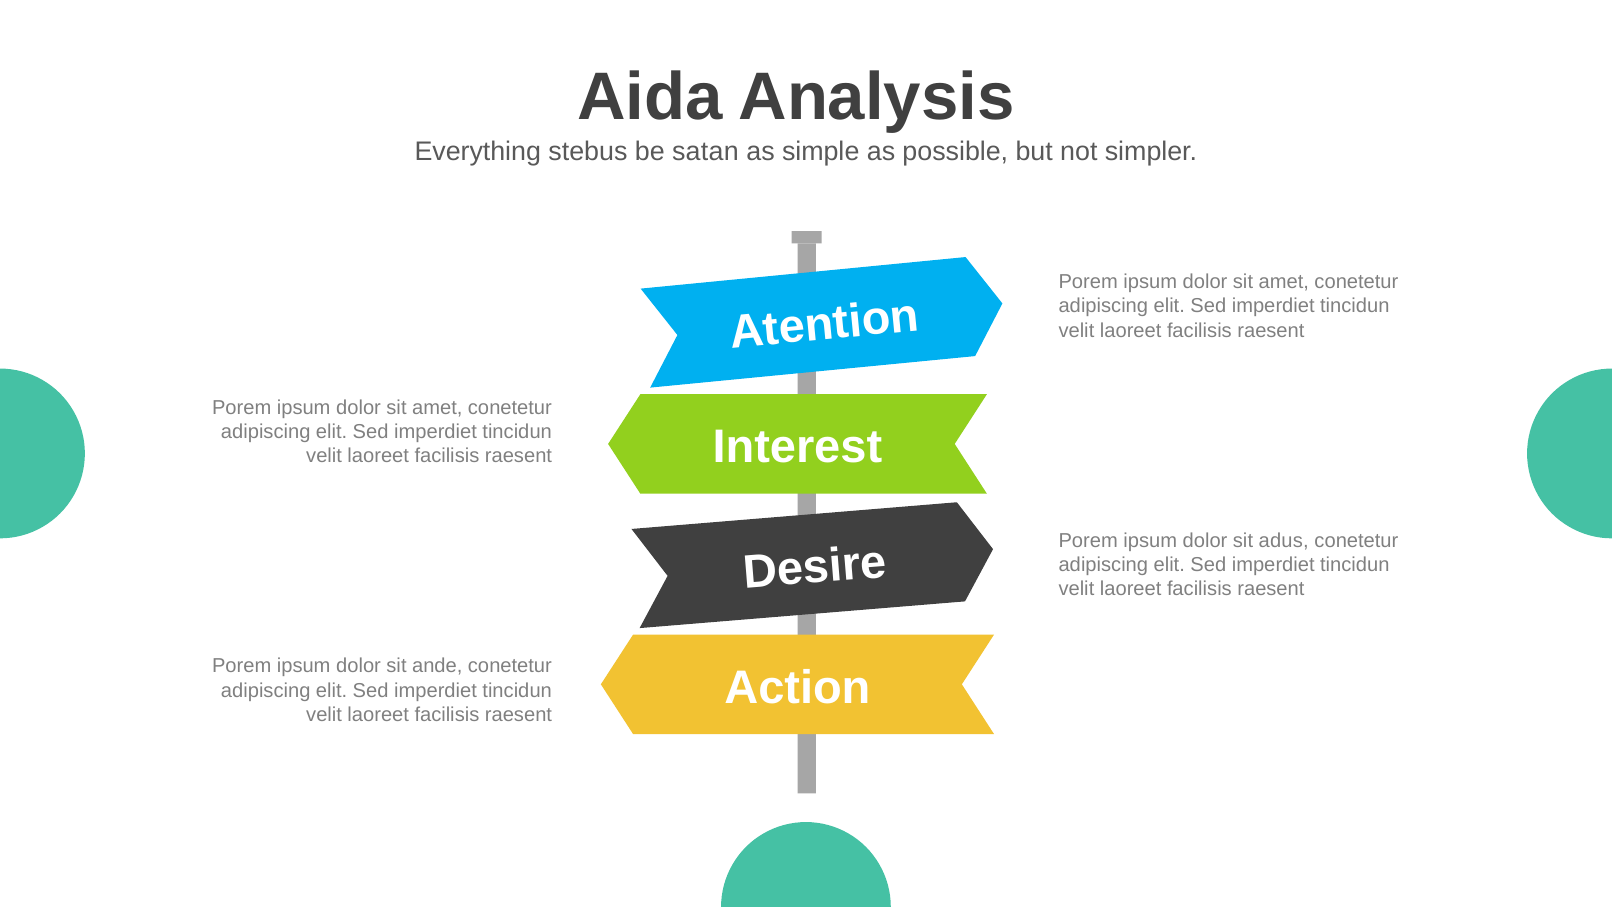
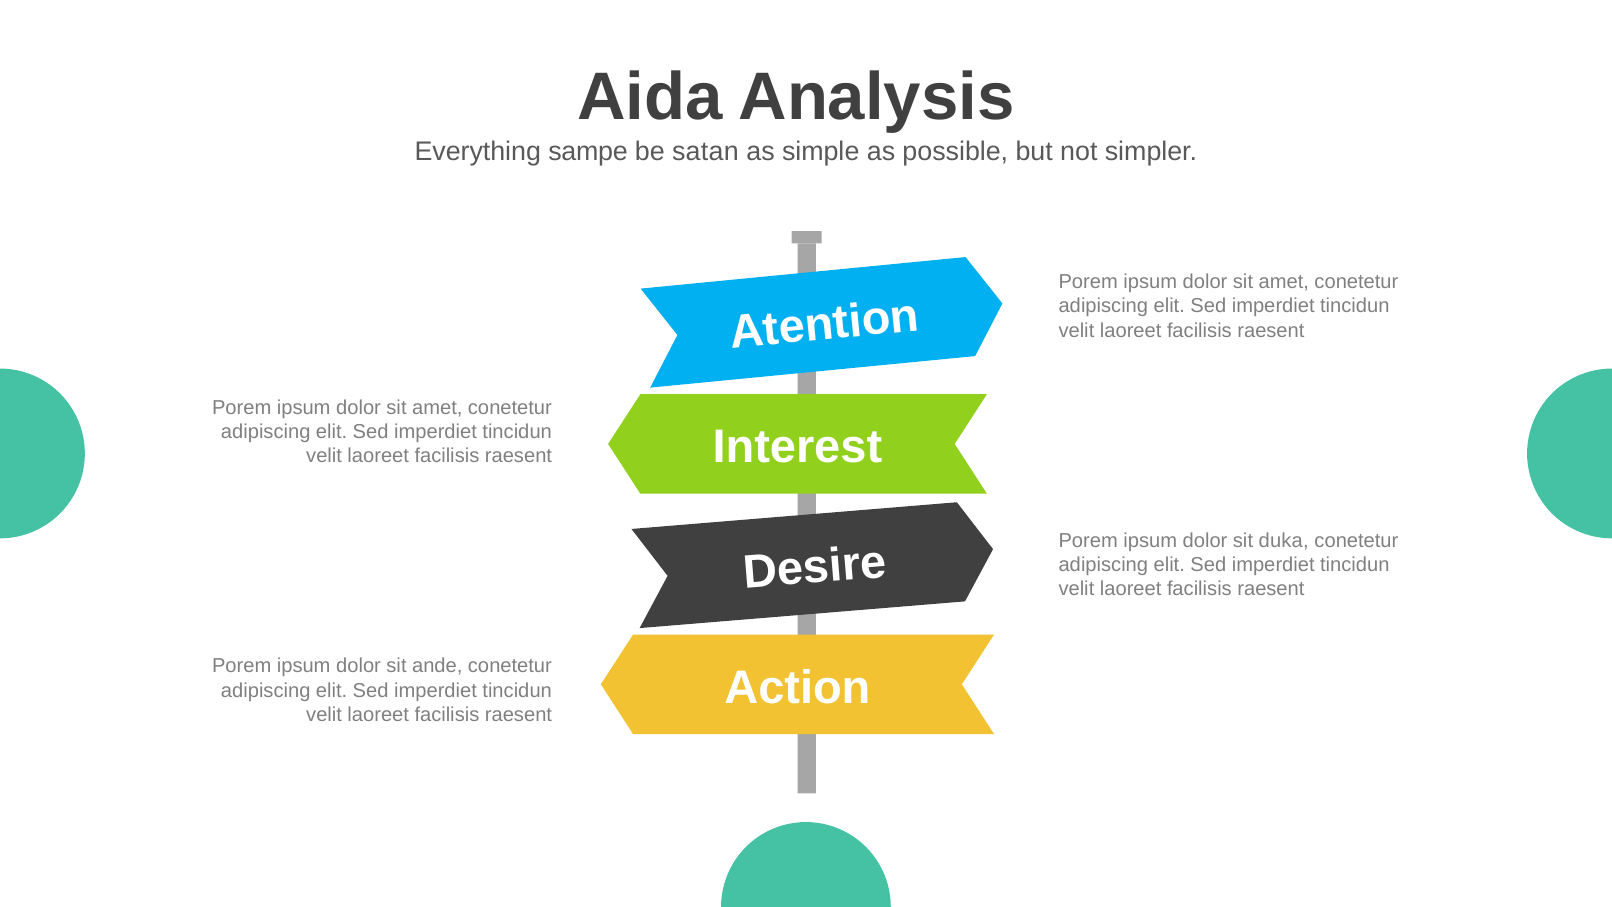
stebus: stebus -> sampe
adus: adus -> duka
